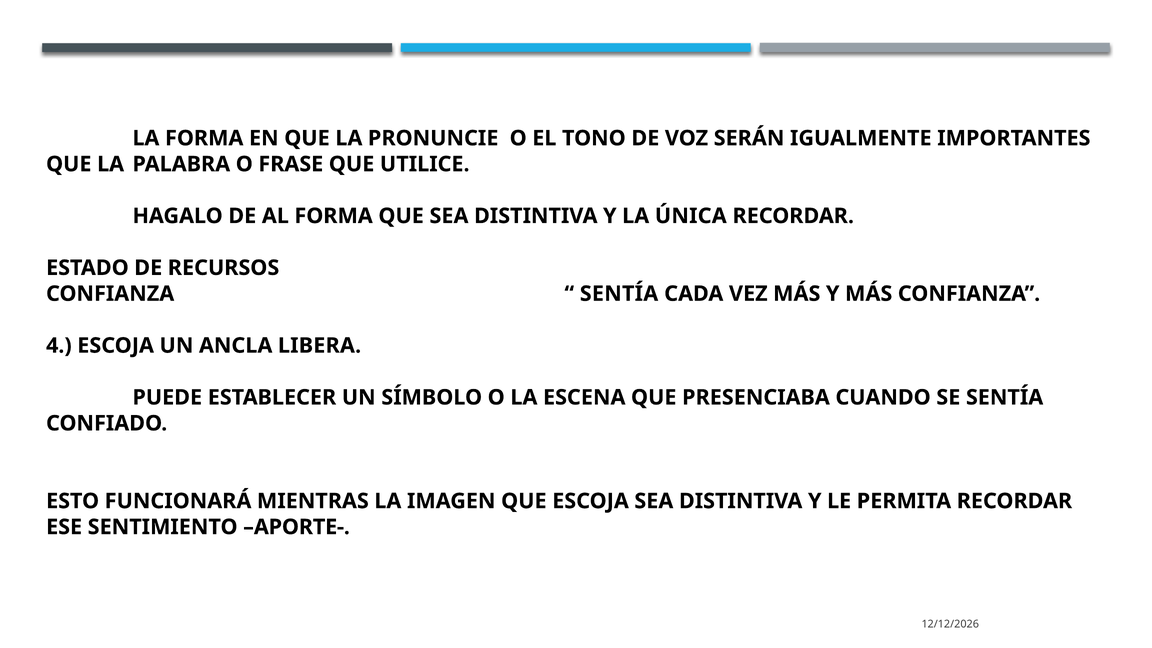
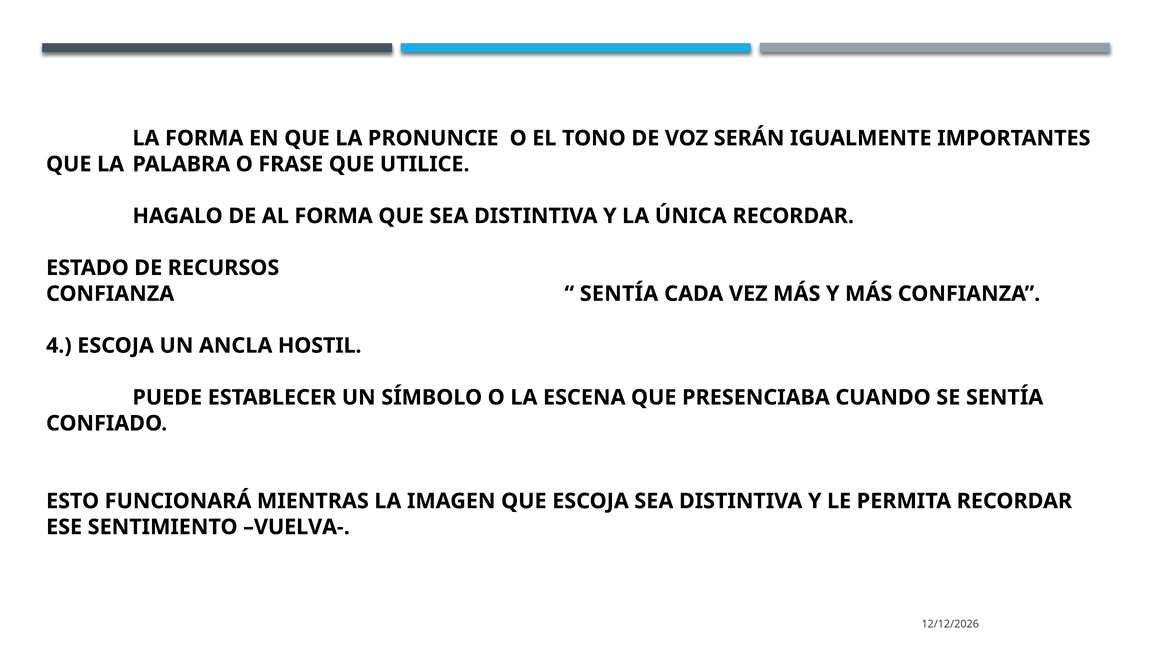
LIBERA: LIBERA -> HOSTIL
APORTE-: APORTE- -> VUELVA-
